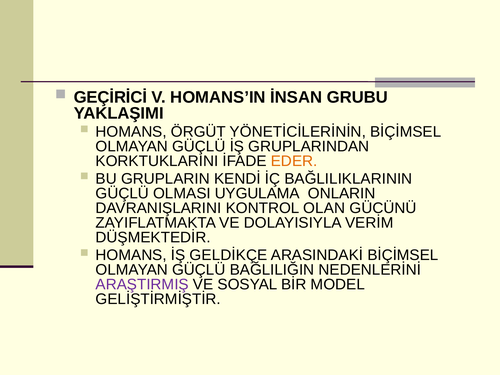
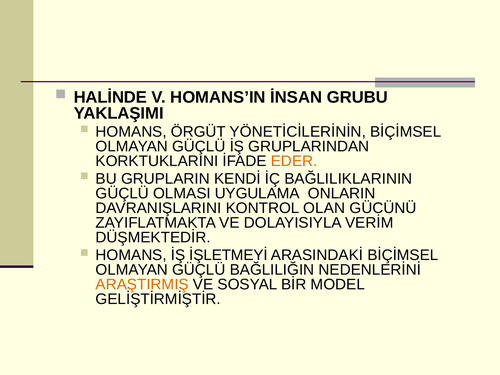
GEÇİRİCİ: GEÇİRİCİ -> HALİNDE
GELDİKÇE: GELDİKÇE -> İŞLETMEYİ
ARAŞTIRMIŞ colour: purple -> orange
